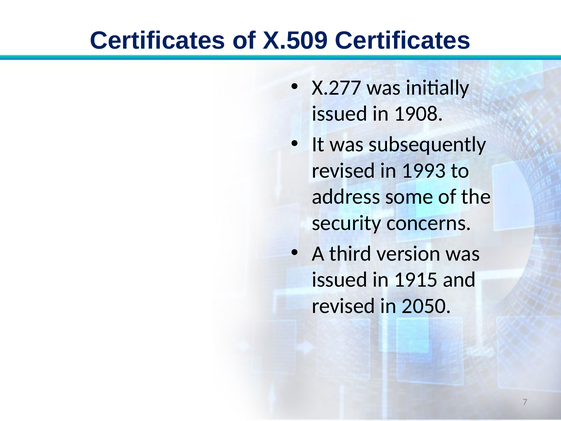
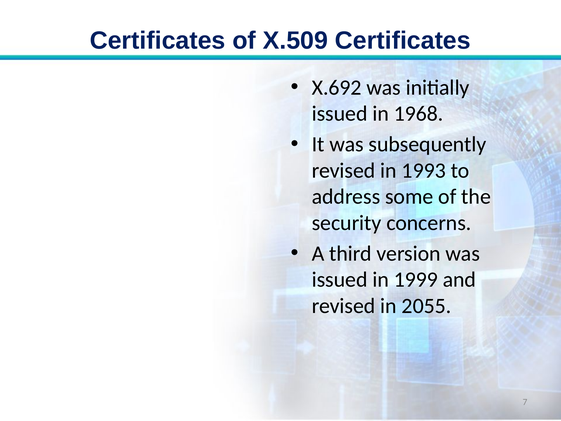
X.277: X.277 -> X.692
1908: 1908 -> 1968
1915: 1915 -> 1999
2050: 2050 -> 2055
